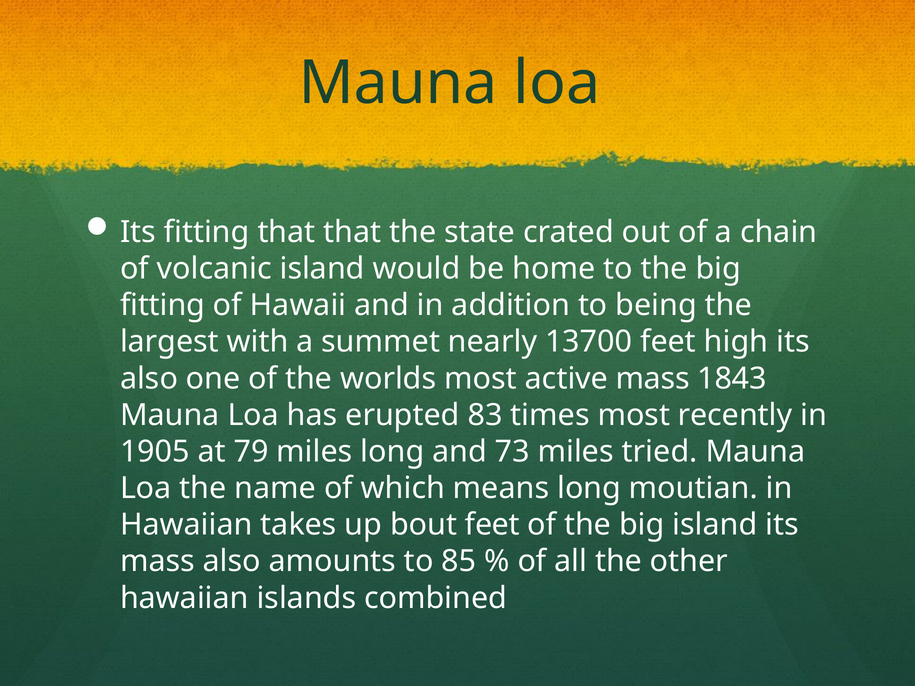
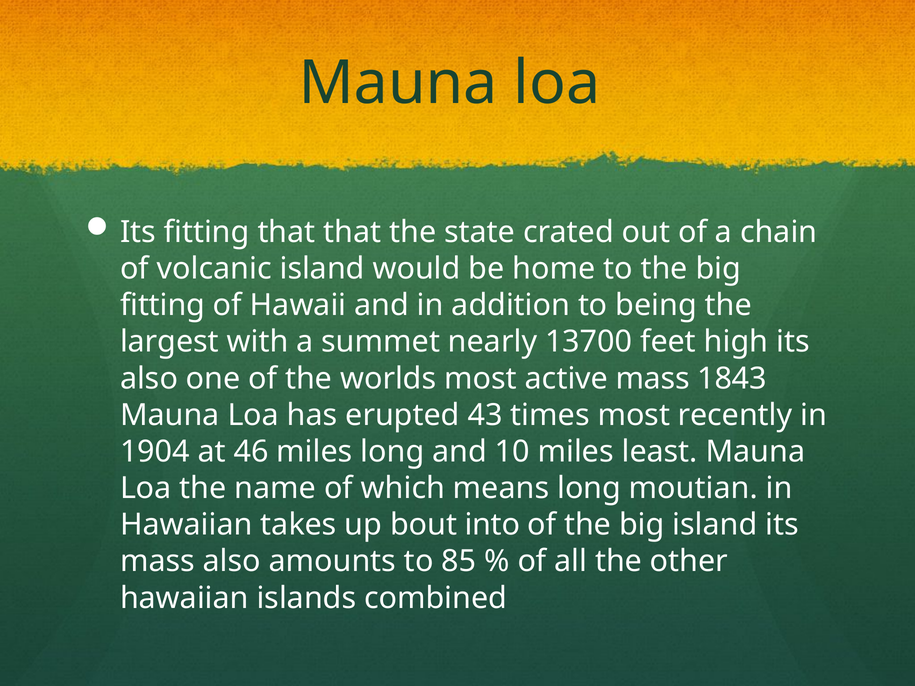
83: 83 -> 43
1905: 1905 -> 1904
79: 79 -> 46
73: 73 -> 10
tried: tried -> least
bout feet: feet -> into
